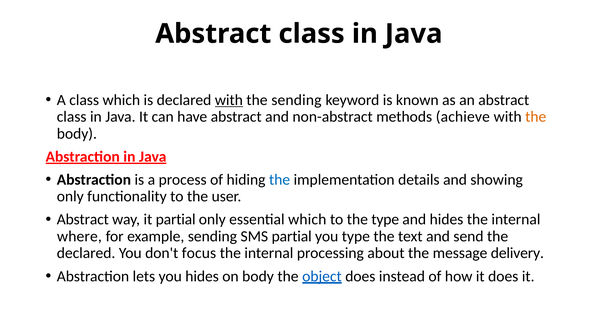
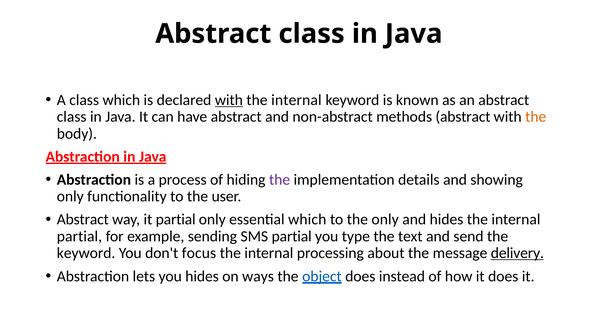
sending at (296, 100): sending -> internal
methods achieve: achieve -> abstract
the at (280, 180) colour: blue -> purple
the type: type -> only
where at (79, 236): where -> partial
declared at (86, 253): declared -> keyword
delivery underline: none -> present
on body: body -> ways
